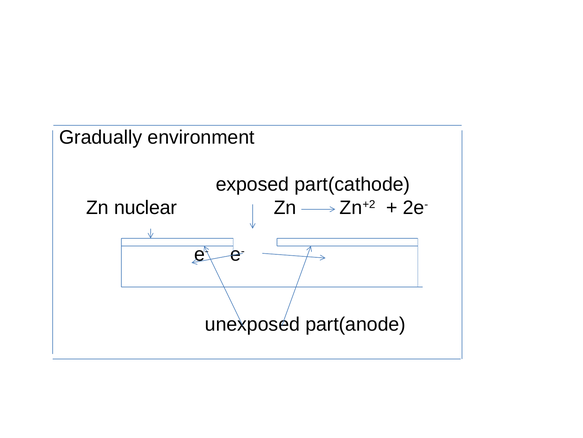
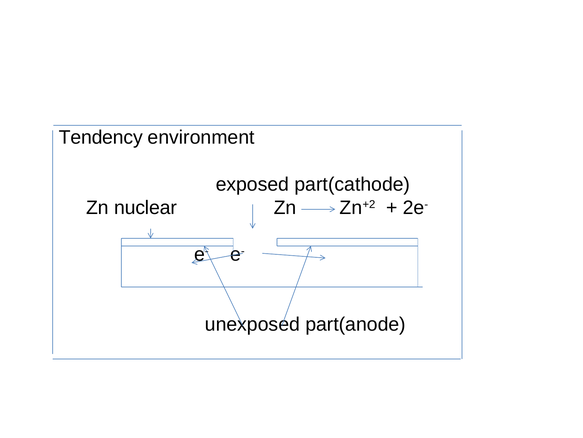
Gradually: Gradually -> Tendency
